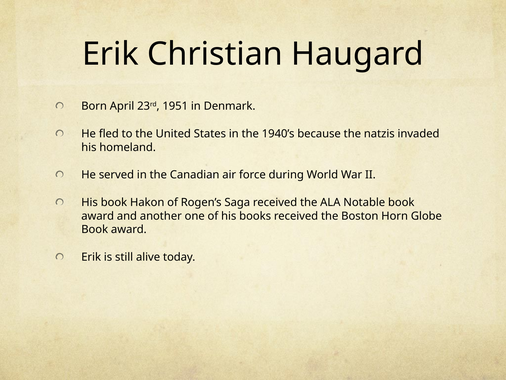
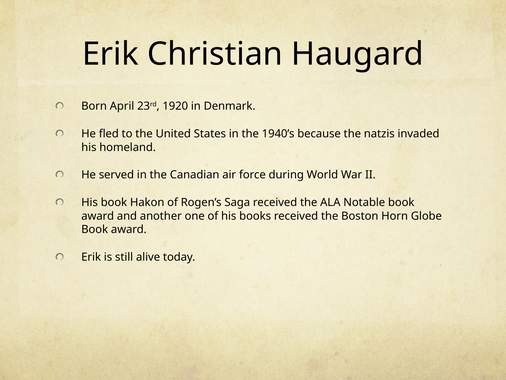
1951: 1951 -> 1920
